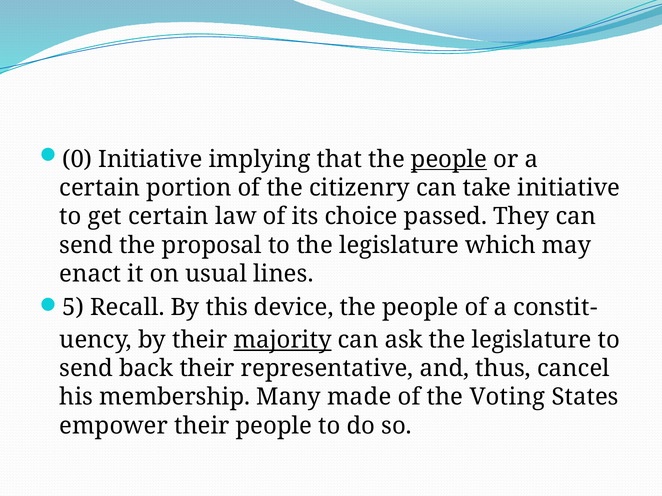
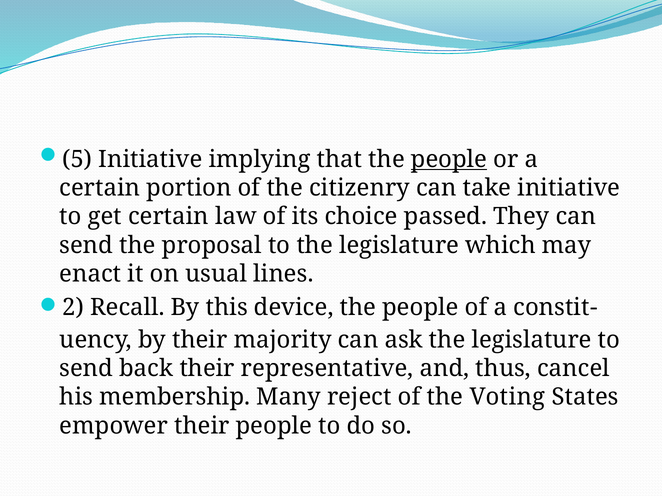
0: 0 -> 5
5: 5 -> 2
majority underline: present -> none
made: made -> reject
